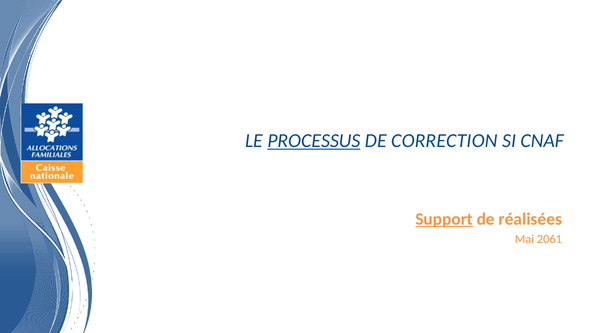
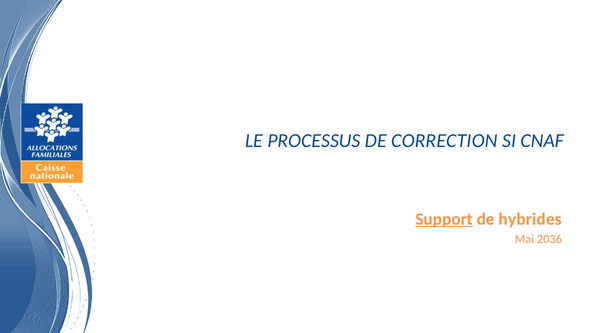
PROCESSUS underline: present -> none
réalisées: réalisées -> hybrides
2061: 2061 -> 2036
